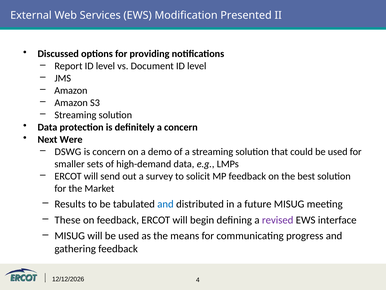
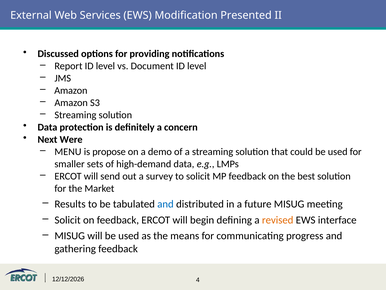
DSWG: DSWG -> MENU
is concern: concern -> propose
These at (68, 220): These -> Solicit
revised colour: purple -> orange
